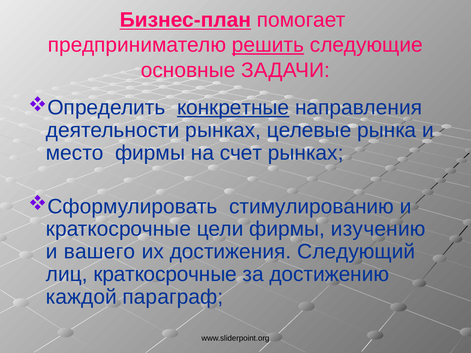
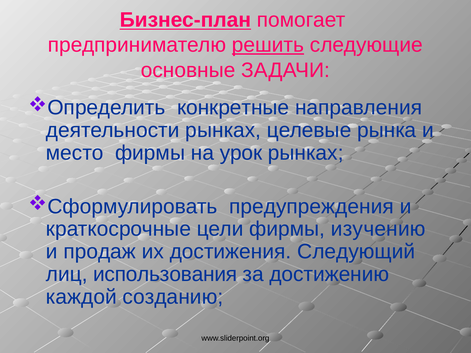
конкретные underline: present -> none
счет: счет -> урок
стимулированию: стимулированию -> предупреждения
вашего: вашего -> продаж
лиц краткосрочные: краткосрочные -> использования
параграф: параграф -> созданию
